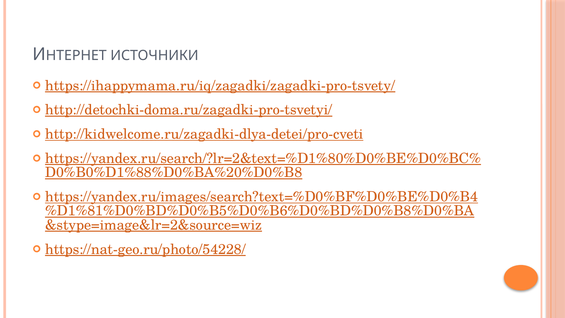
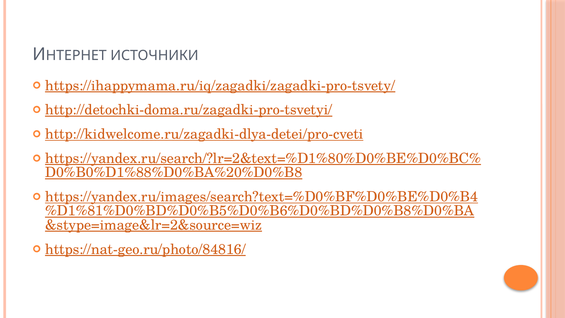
https://nat-geo.ru/photo/54228/: https://nat-geo.ru/photo/54228/ -> https://nat-geo.ru/photo/84816/
